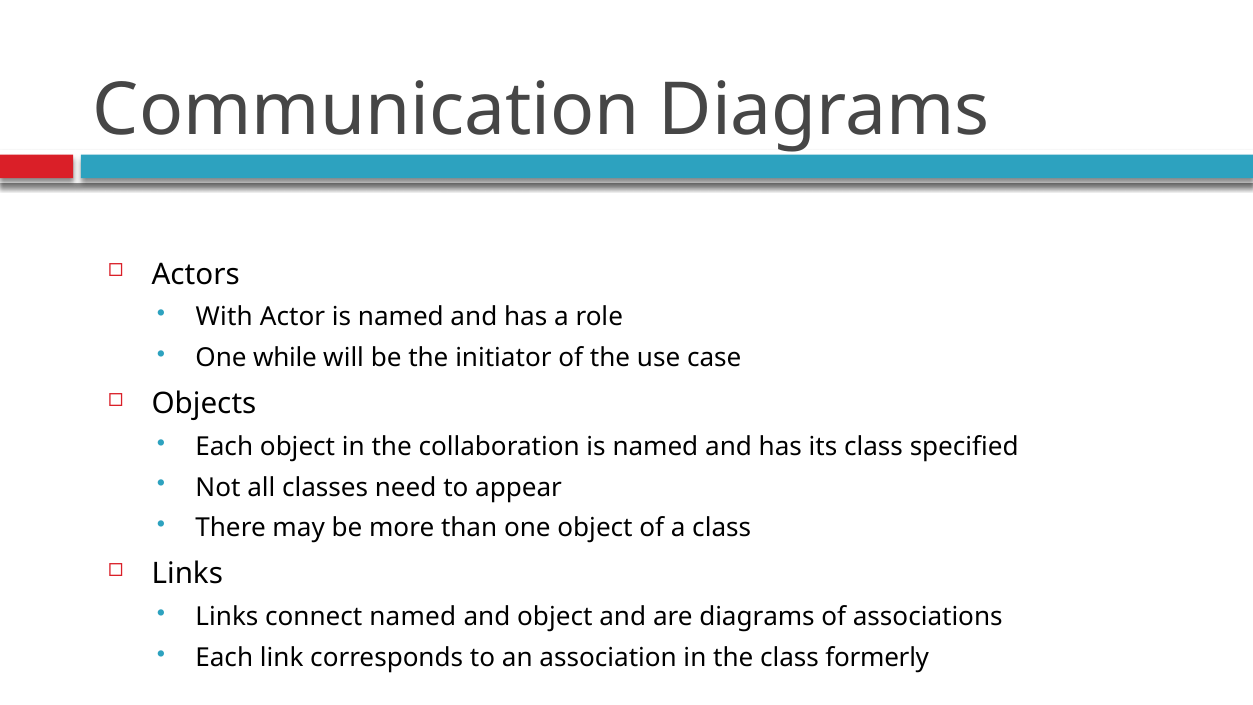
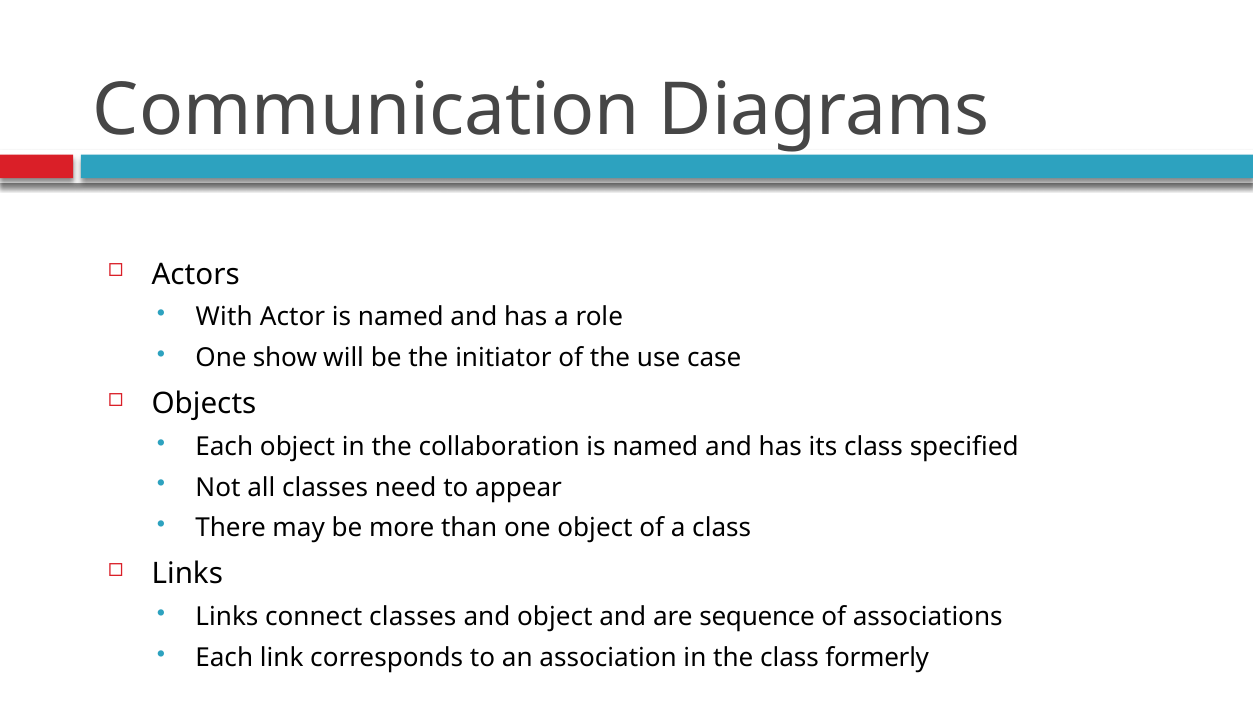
while: while -> show
connect named: named -> classes
are diagrams: diagrams -> sequence
